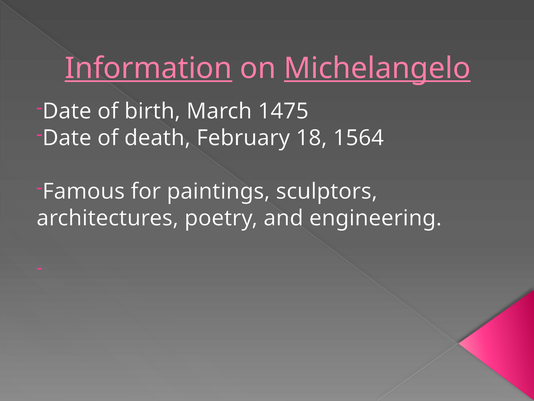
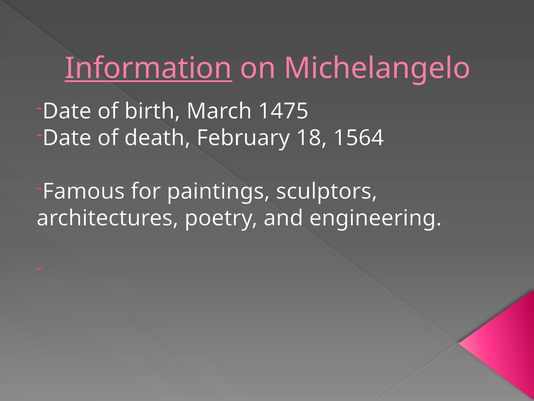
Michelangelo underline: present -> none
